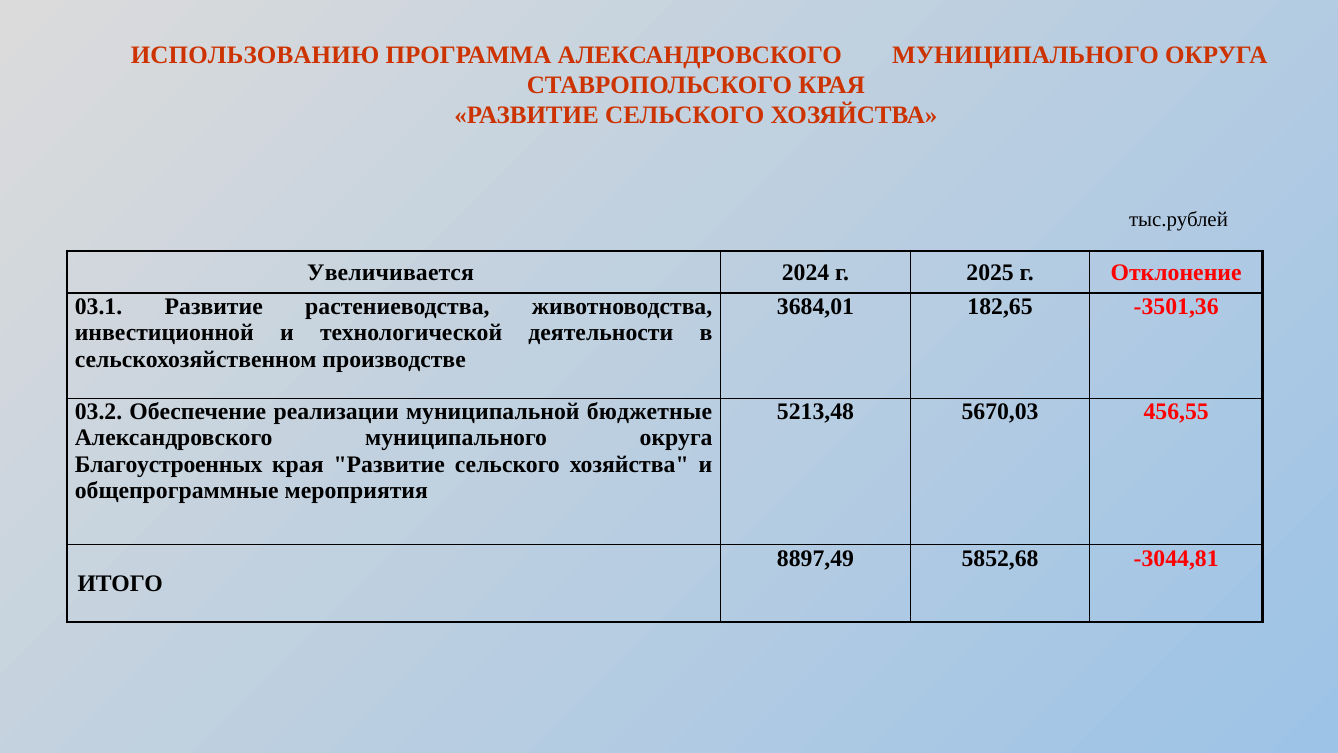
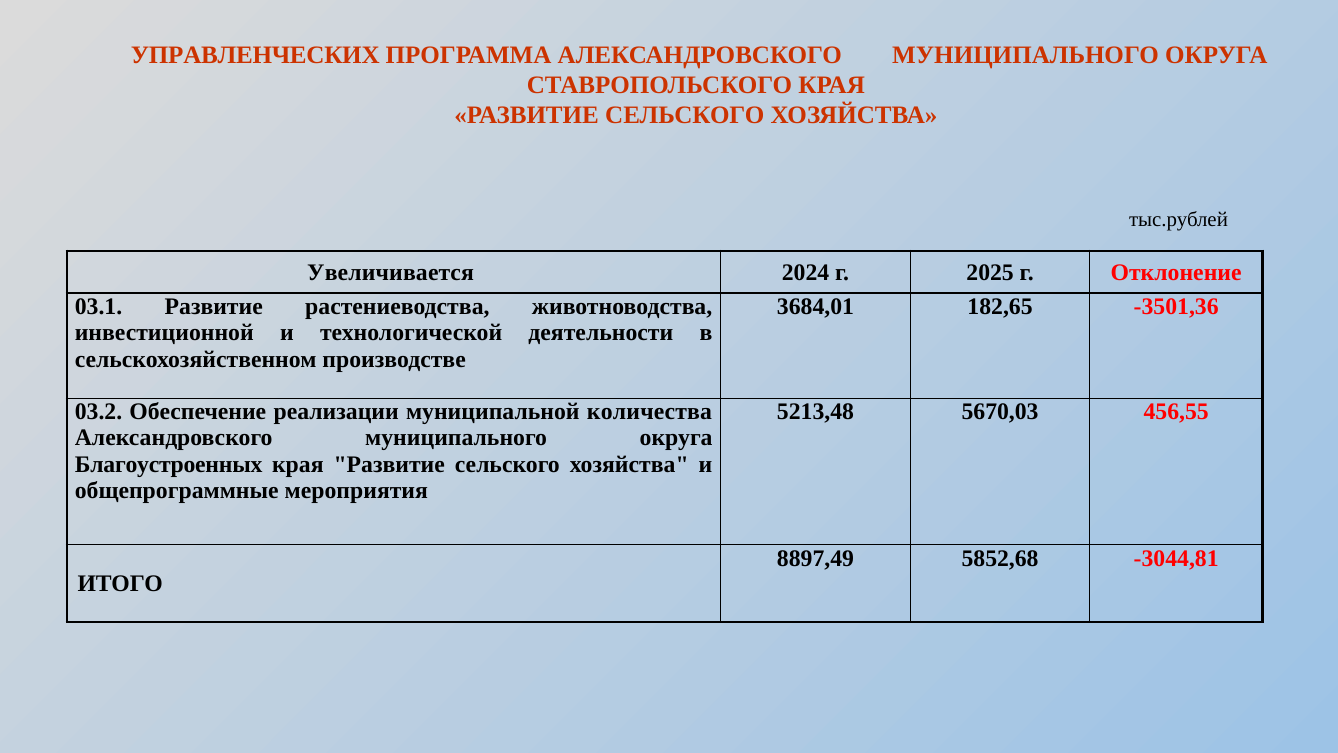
ИСПОЛЬЗОВАНИЮ: ИСПОЛЬЗОВАНИЮ -> УПРАВЛЕНЧЕСКИХ
бюджетные: бюджетные -> количества
